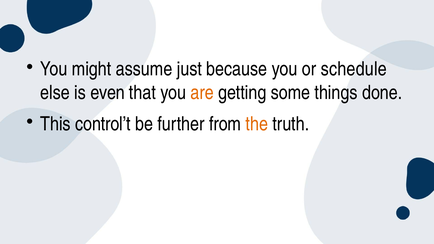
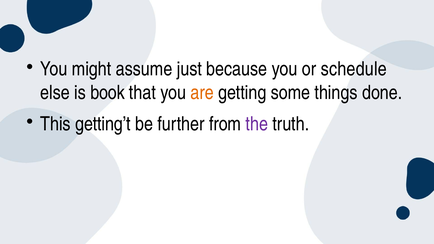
even: even -> book
control’t: control’t -> getting’t
the colour: orange -> purple
